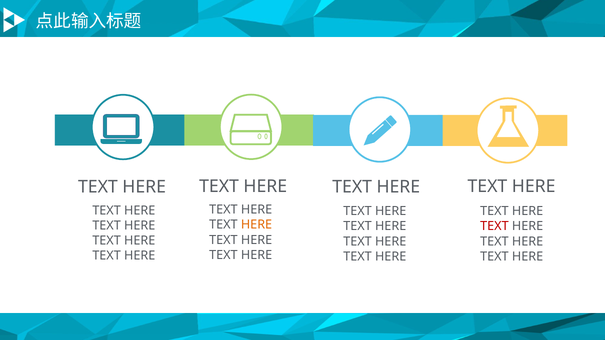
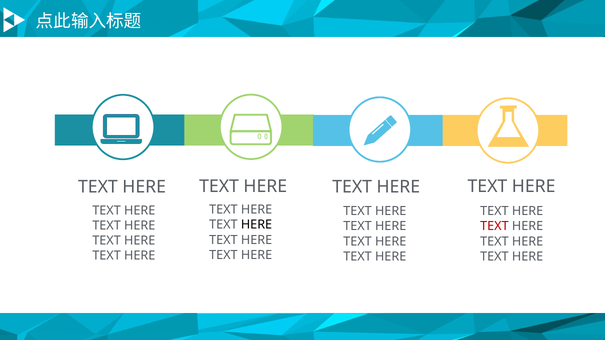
HERE at (257, 225) colour: orange -> black
